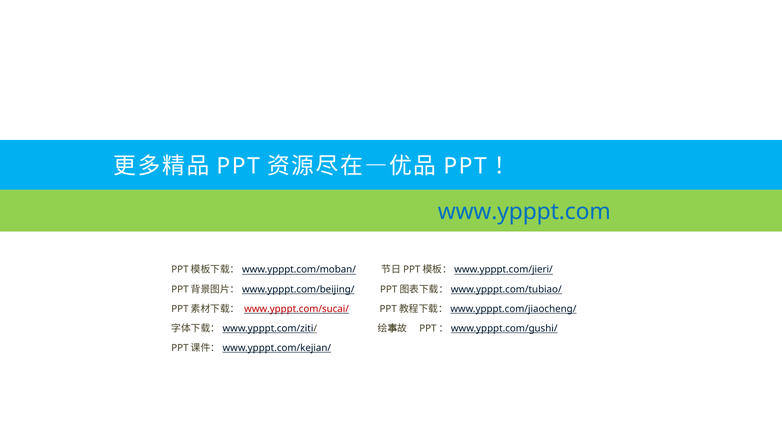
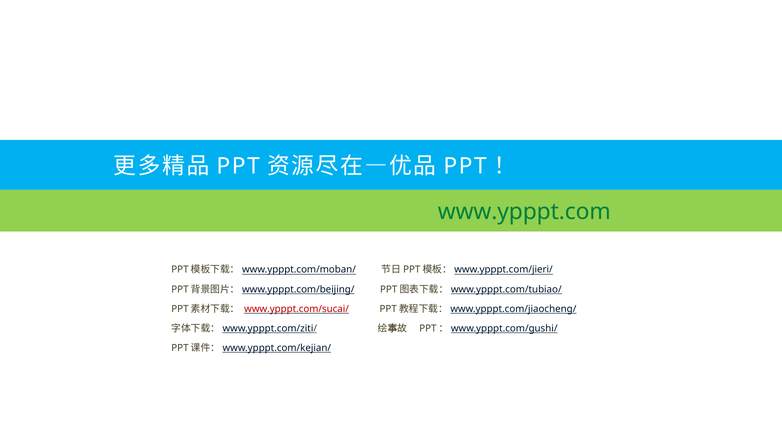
www.ypppt.com colour: blue -> green
